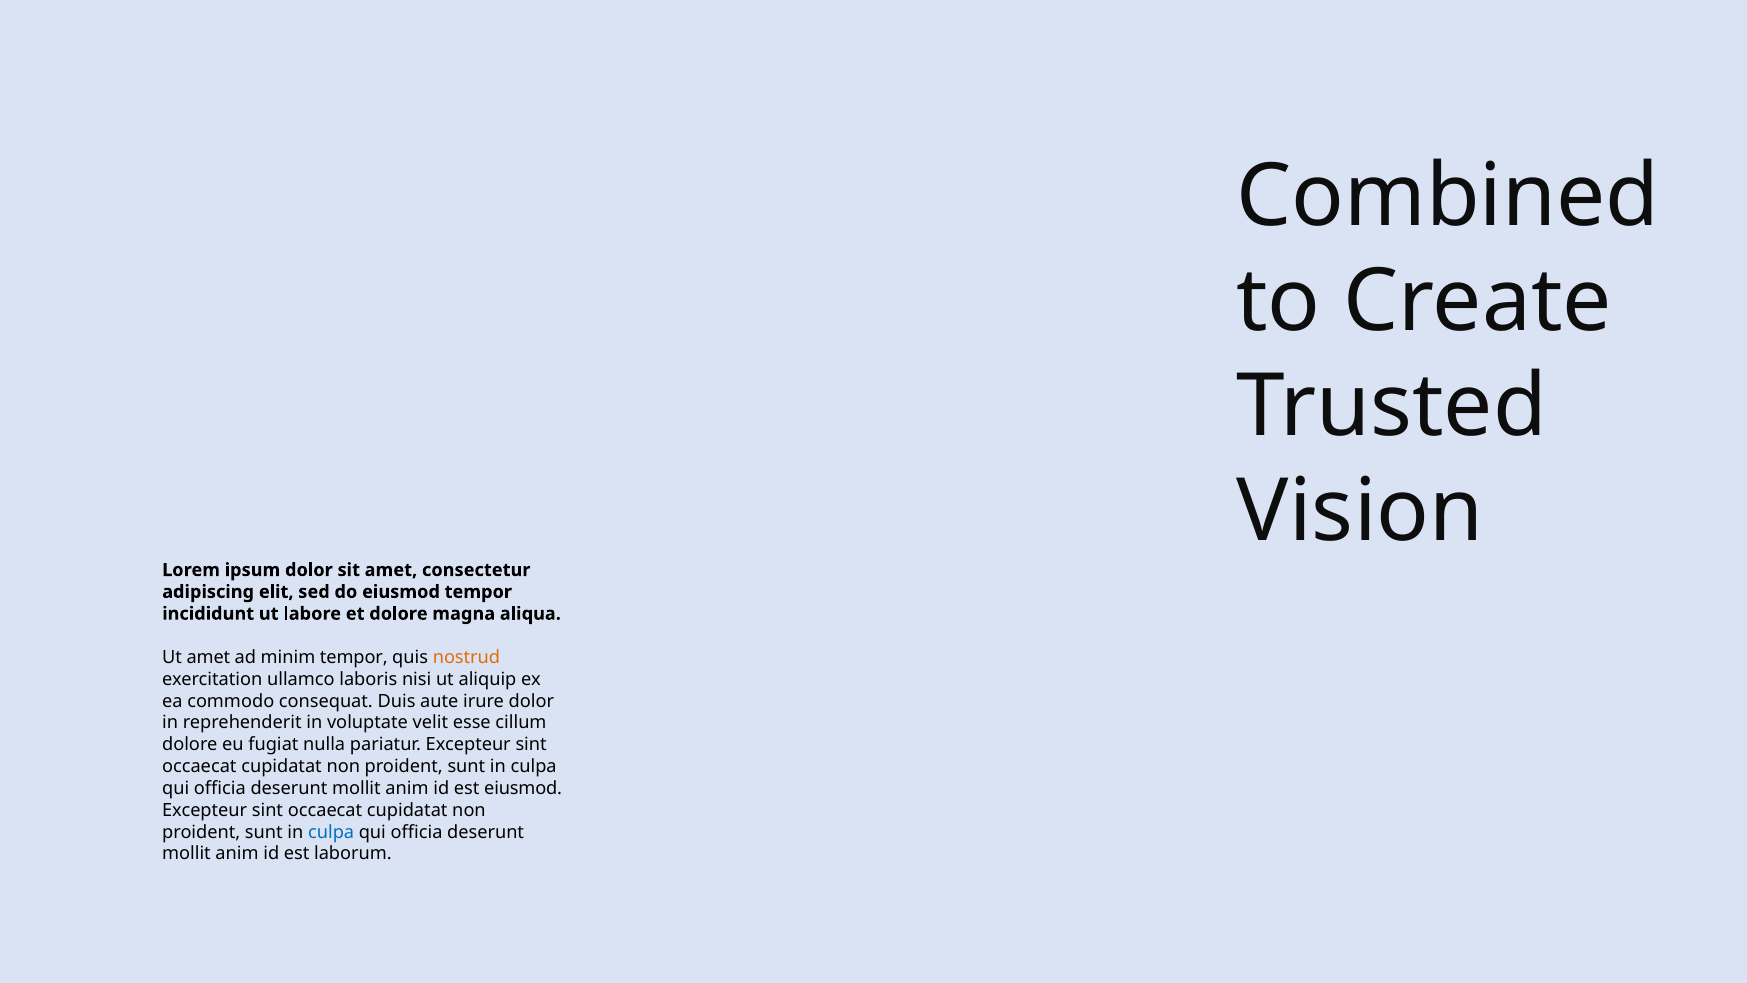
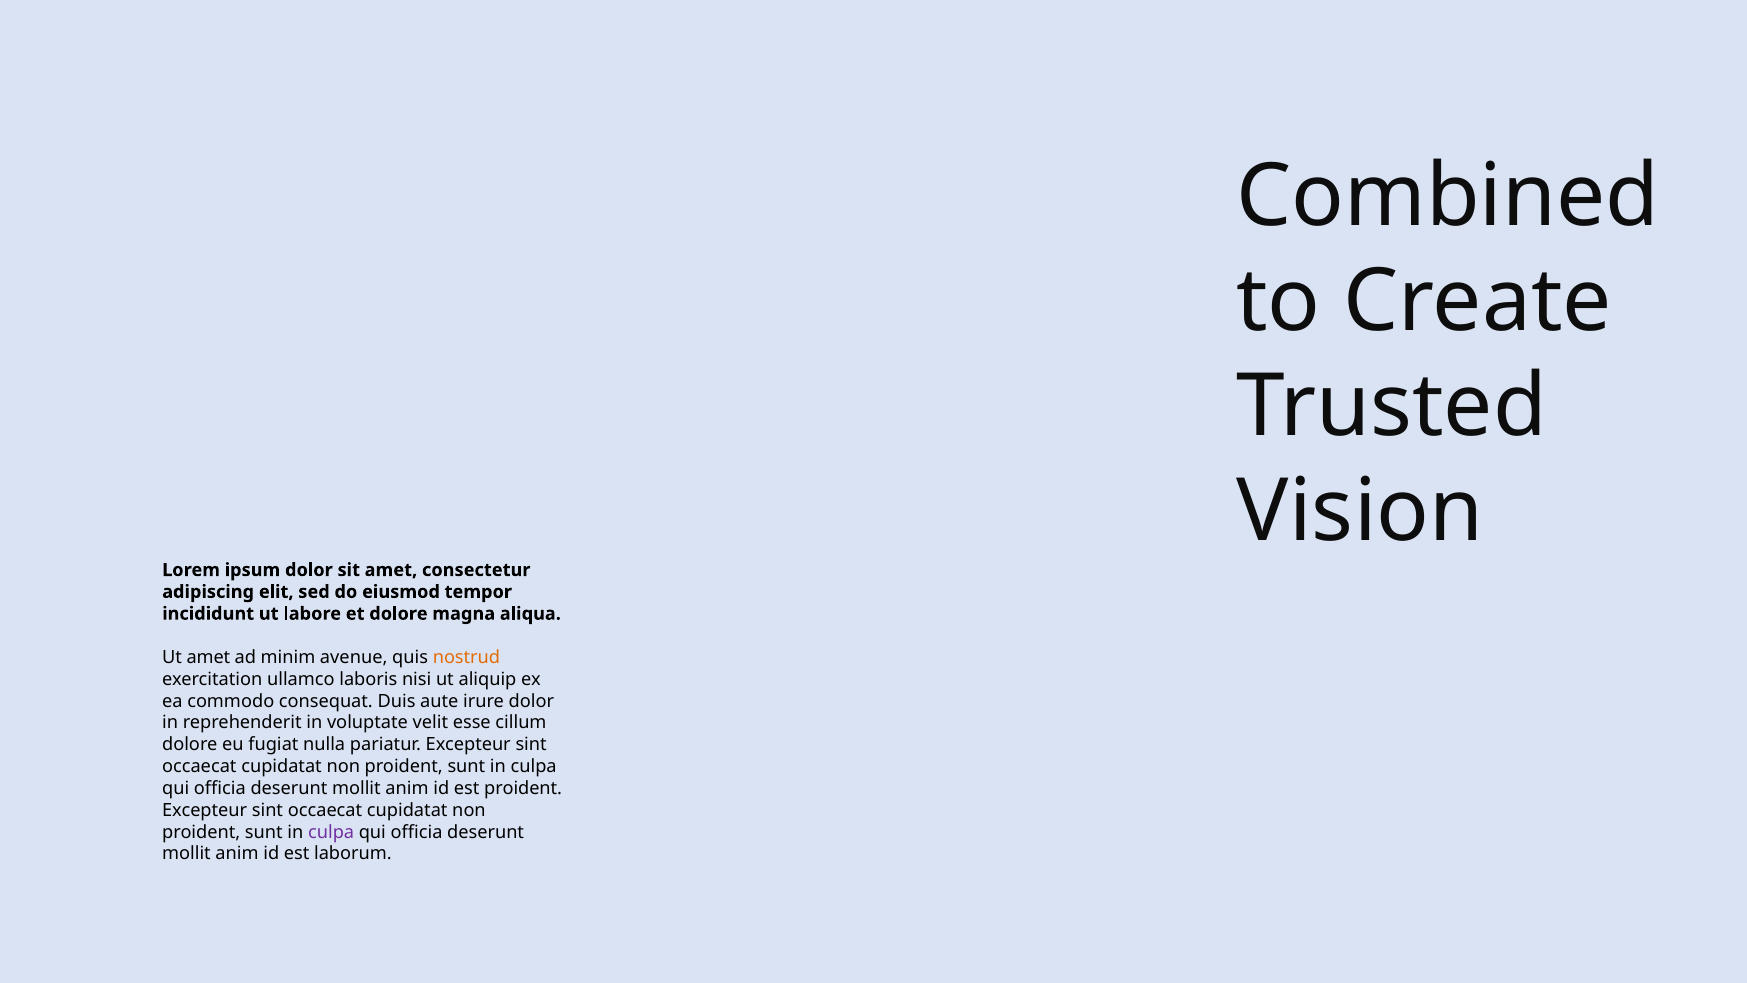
minim tempor: tempor -> avenue
est eiusmod: eiusmod -> proident
culpa at (331, 832) colour: blue -> purple
